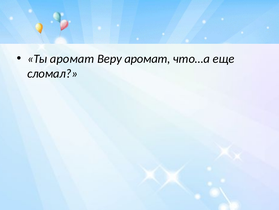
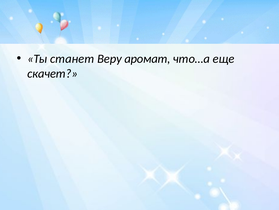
Ты аромат: аромат -> станет
сломал: сломал -> скачет
